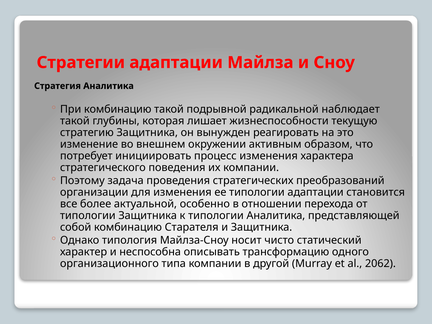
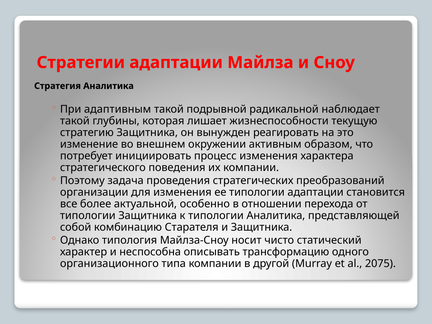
При комбинацию: комбинацию -> адаптивным
2062: 2062 -> 2075
